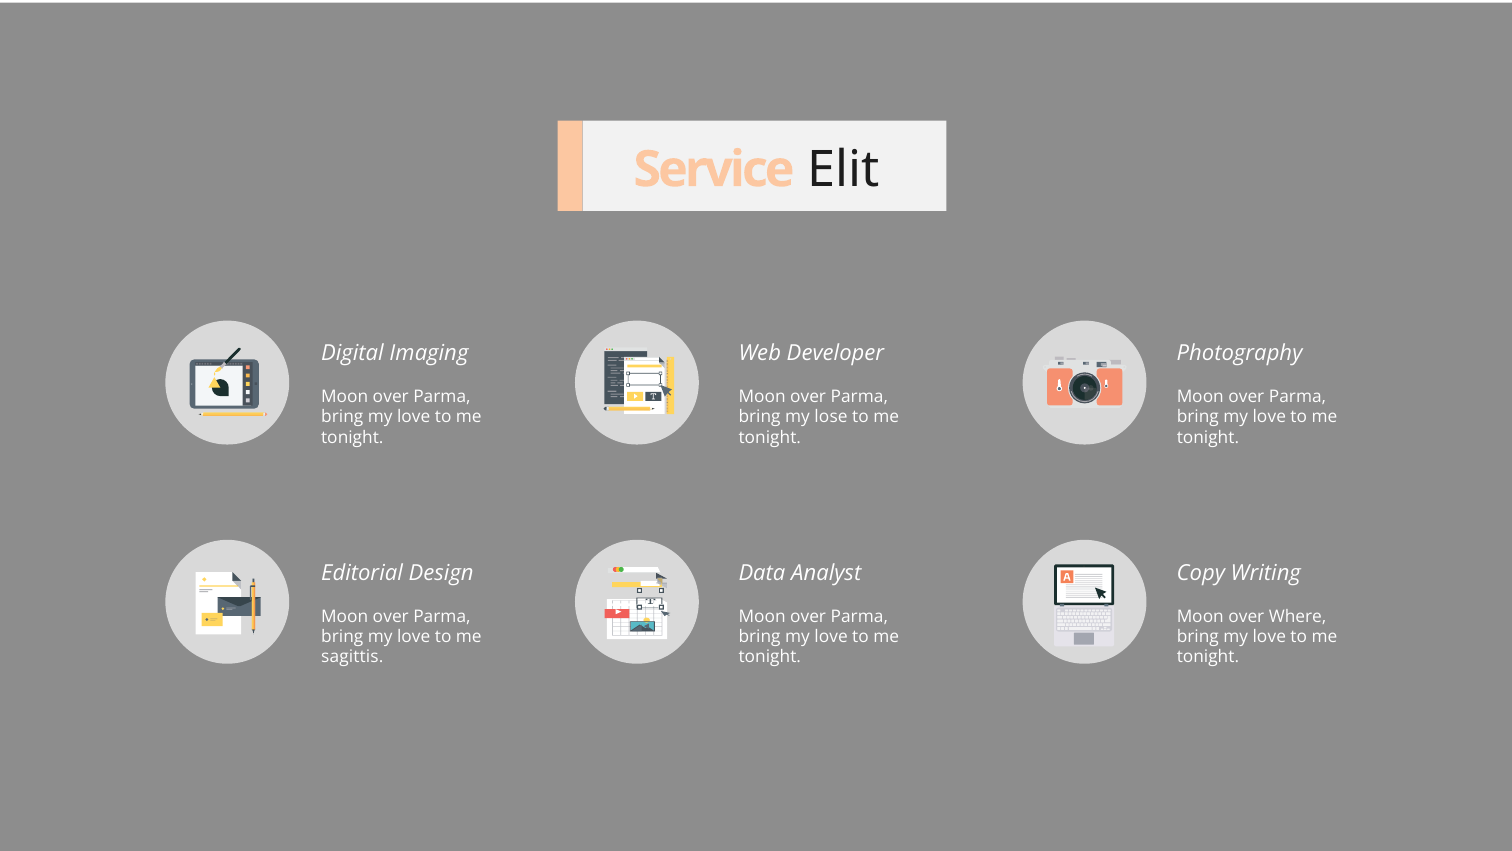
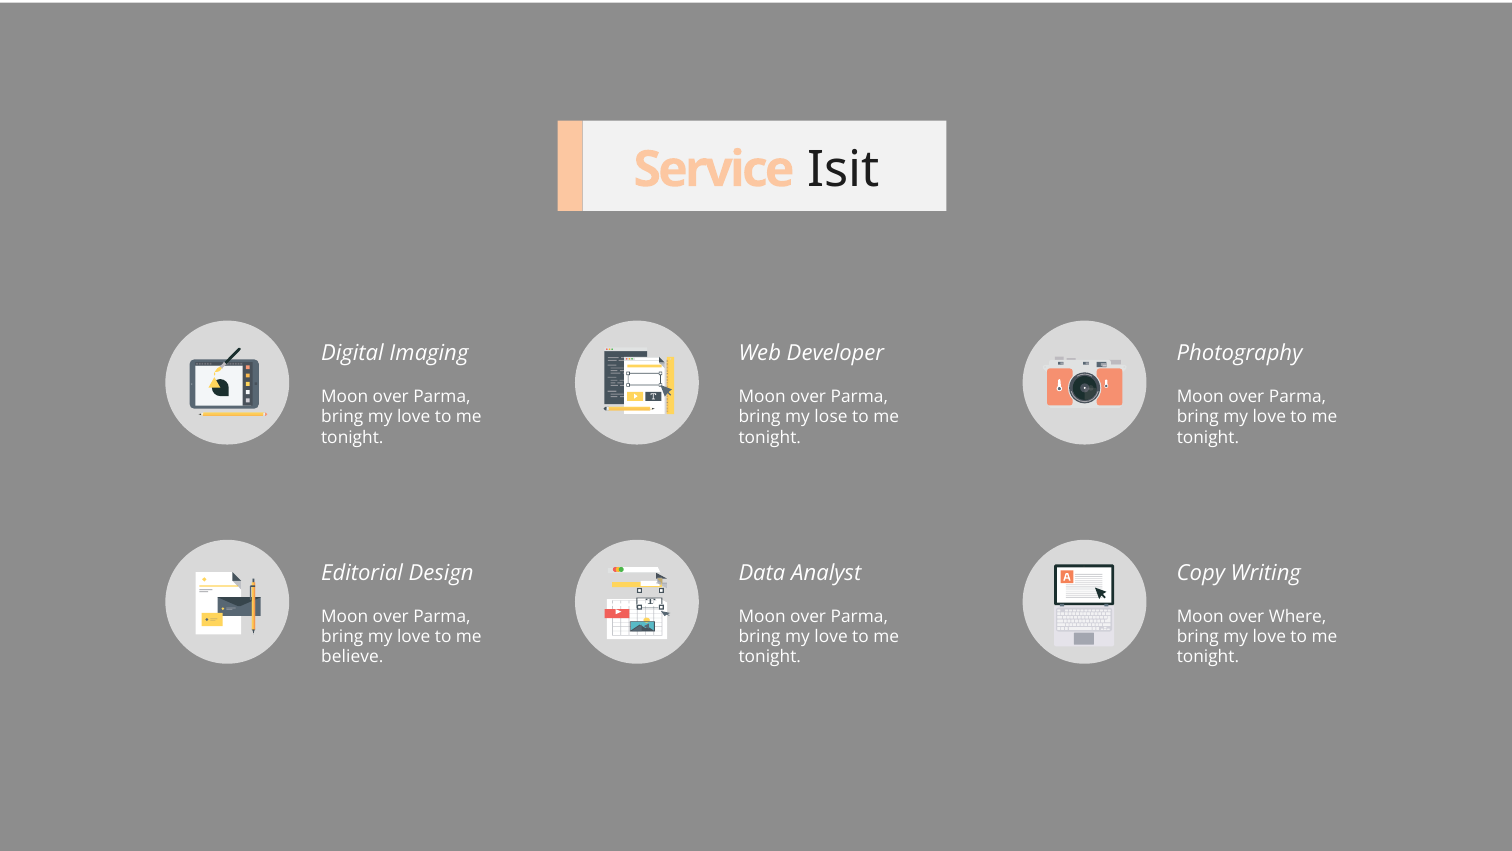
Elit: Elit -> Isit
sagittis: sagittis -> believe
